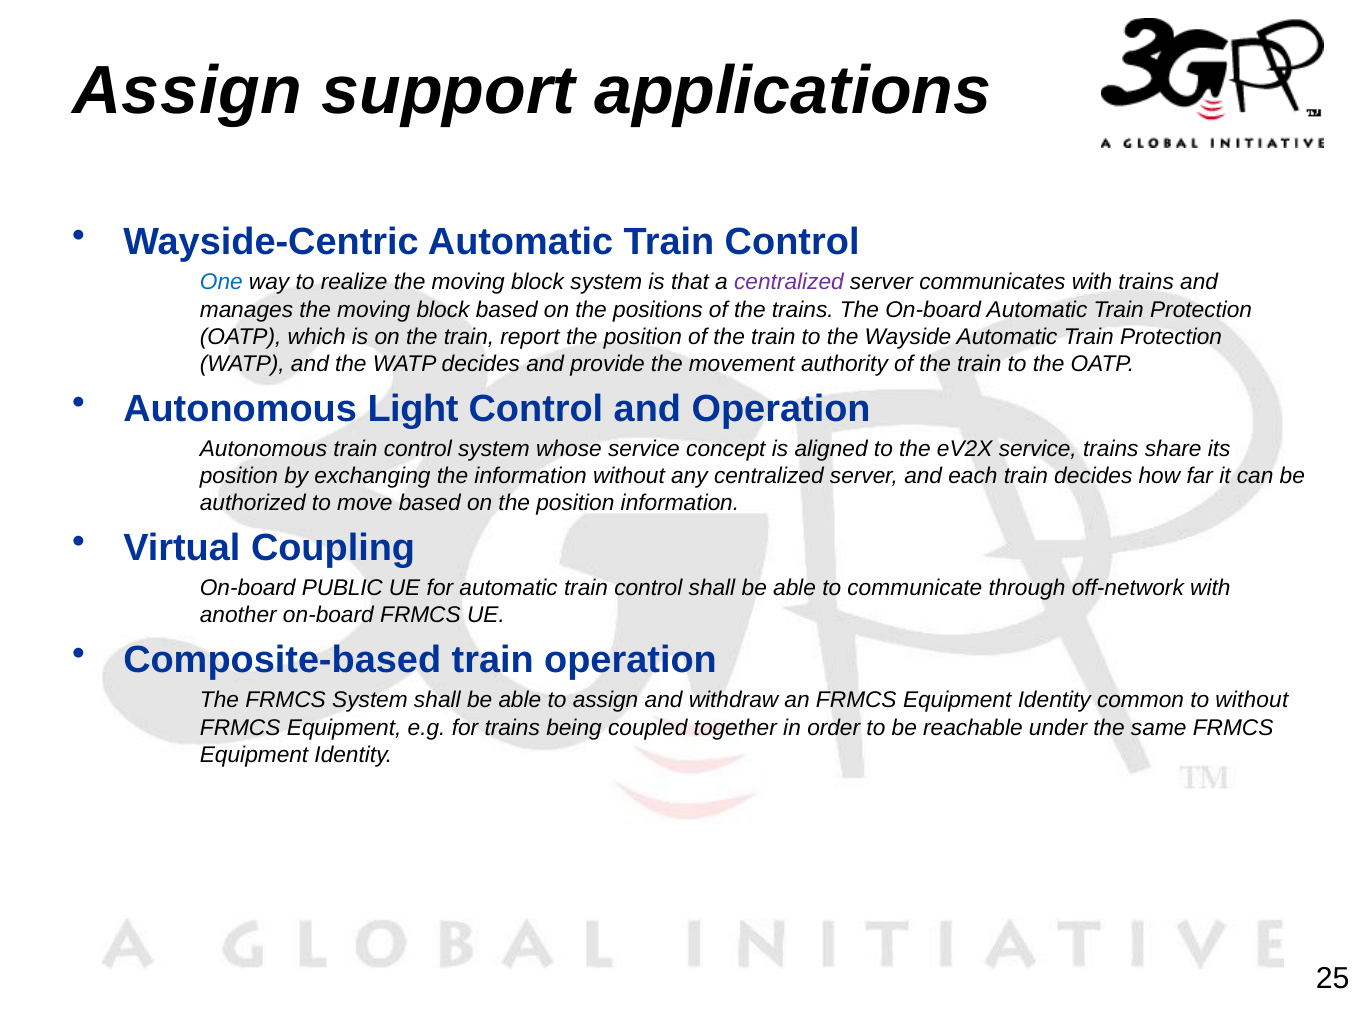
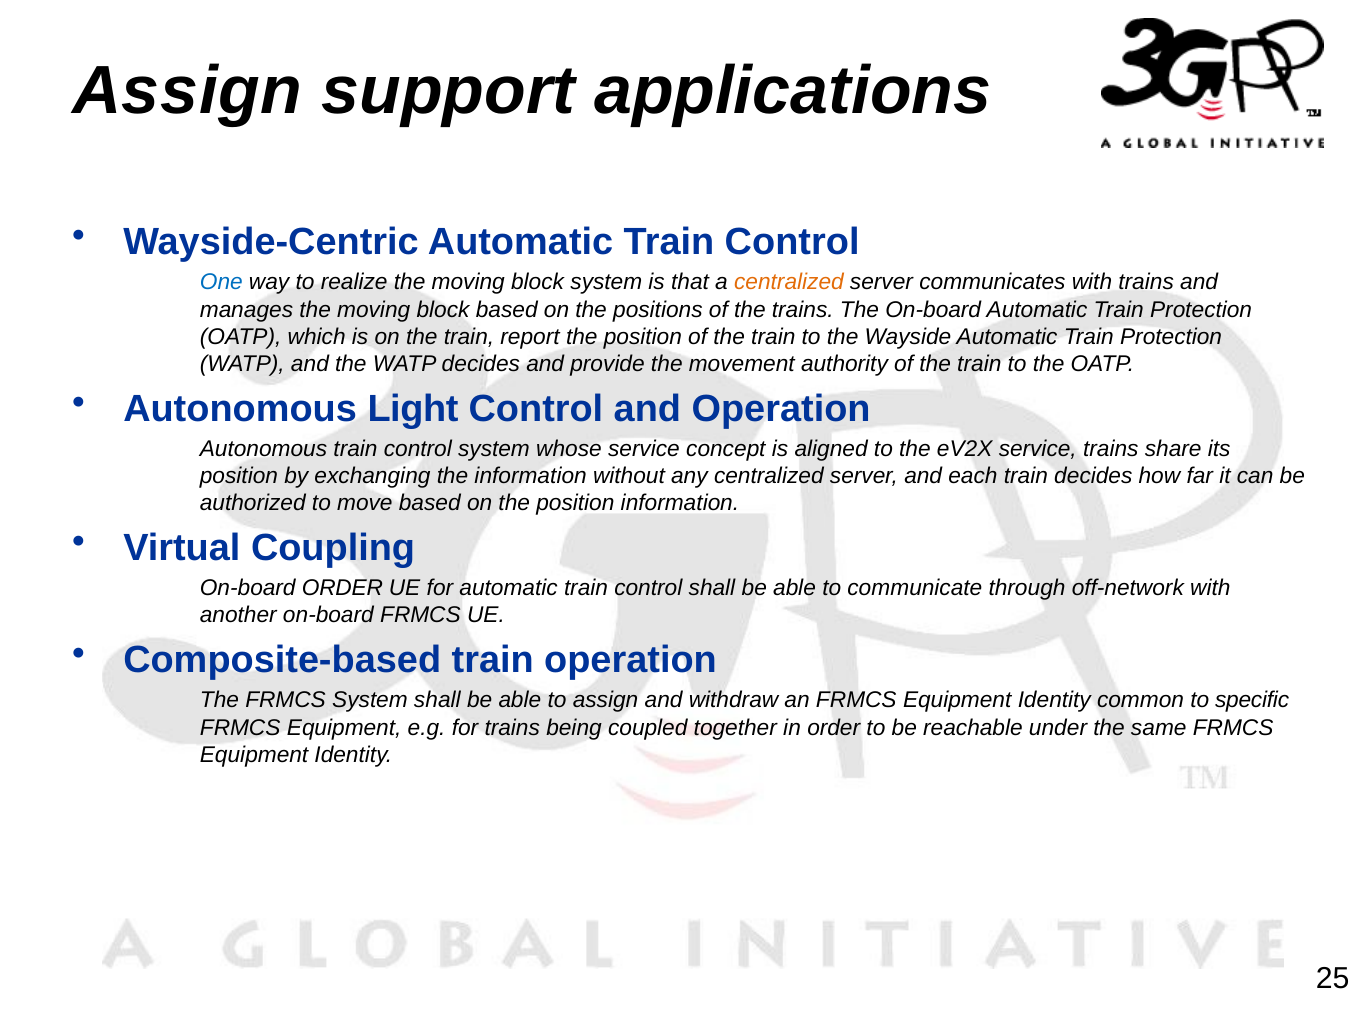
centralized at (789, 282) colour: purple -> orange
On-board PUBLIC: PUBLIC -> ORDER
to without: without -> specific
